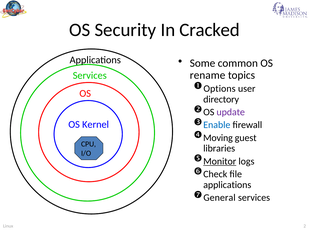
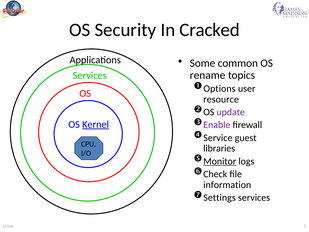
directory: directory -> resource
Enable colour: blue -> purple
Kernel underline: none -> present
Moving: Moving -> Service
applications at (227, 185): applications -> information
General: General -> Settings
